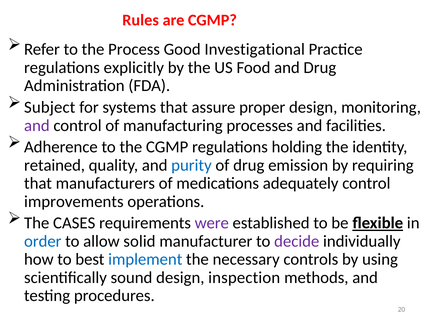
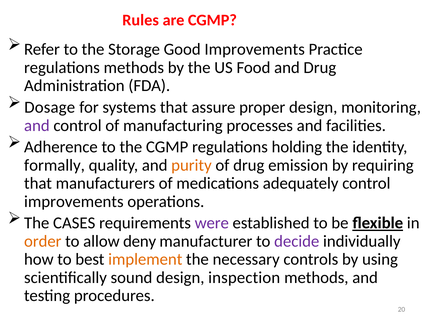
Process: Process -> Storage
Good Investigational: Investigational -> Improvements
regulations explicitly: explicitly -> methods
Subject: Subject -> Dosage
retained: retained -> formally
purity colour: blue -> orange
order colour: blue -> orange
solid: solid -> deny
implement colour: blue -> orange
